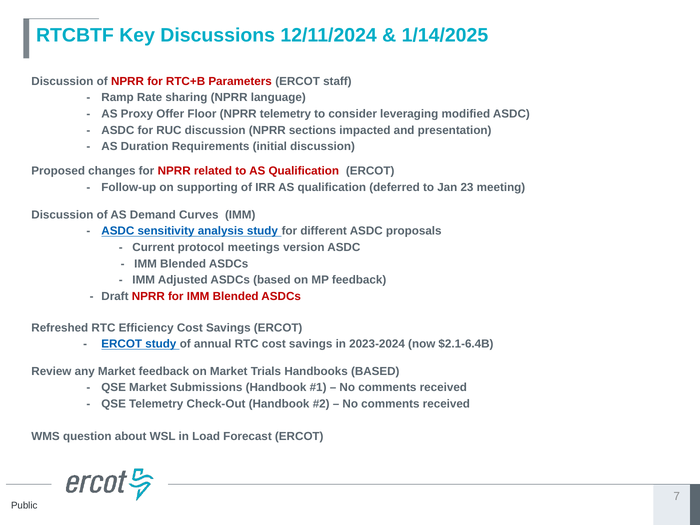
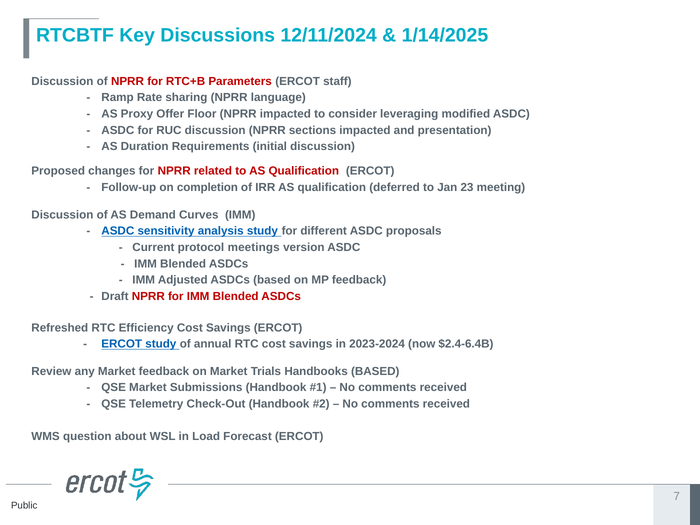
NPRR telemetry: telemetry -> impacted
supporting: supporting -> completion
$2.1-6.4B: $2.1-6.4B -> $2.4-6.4B
